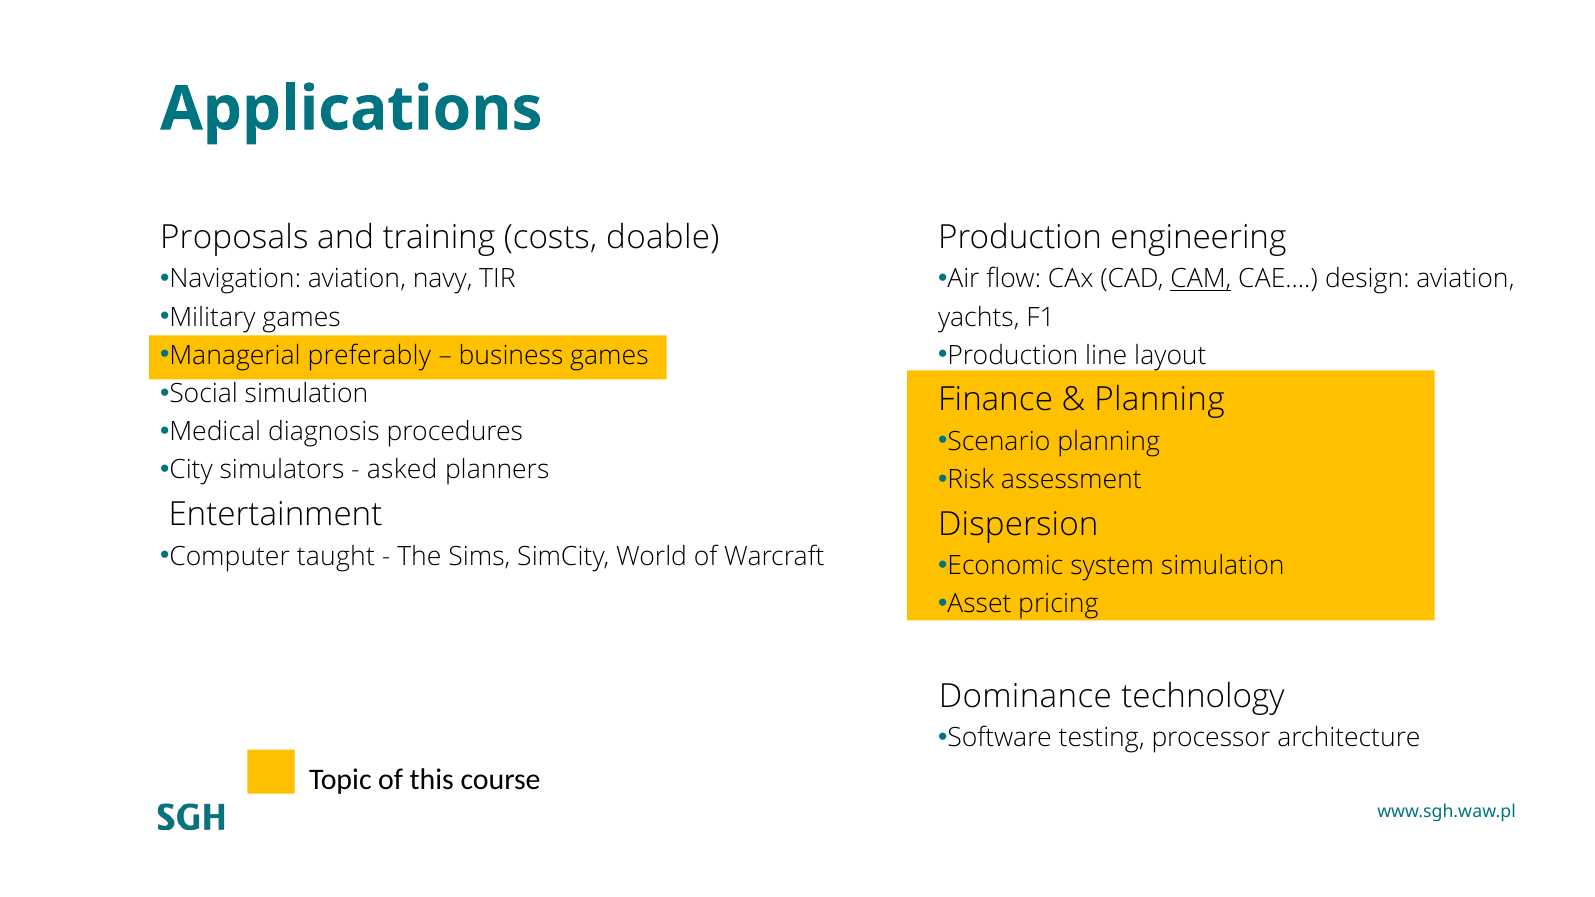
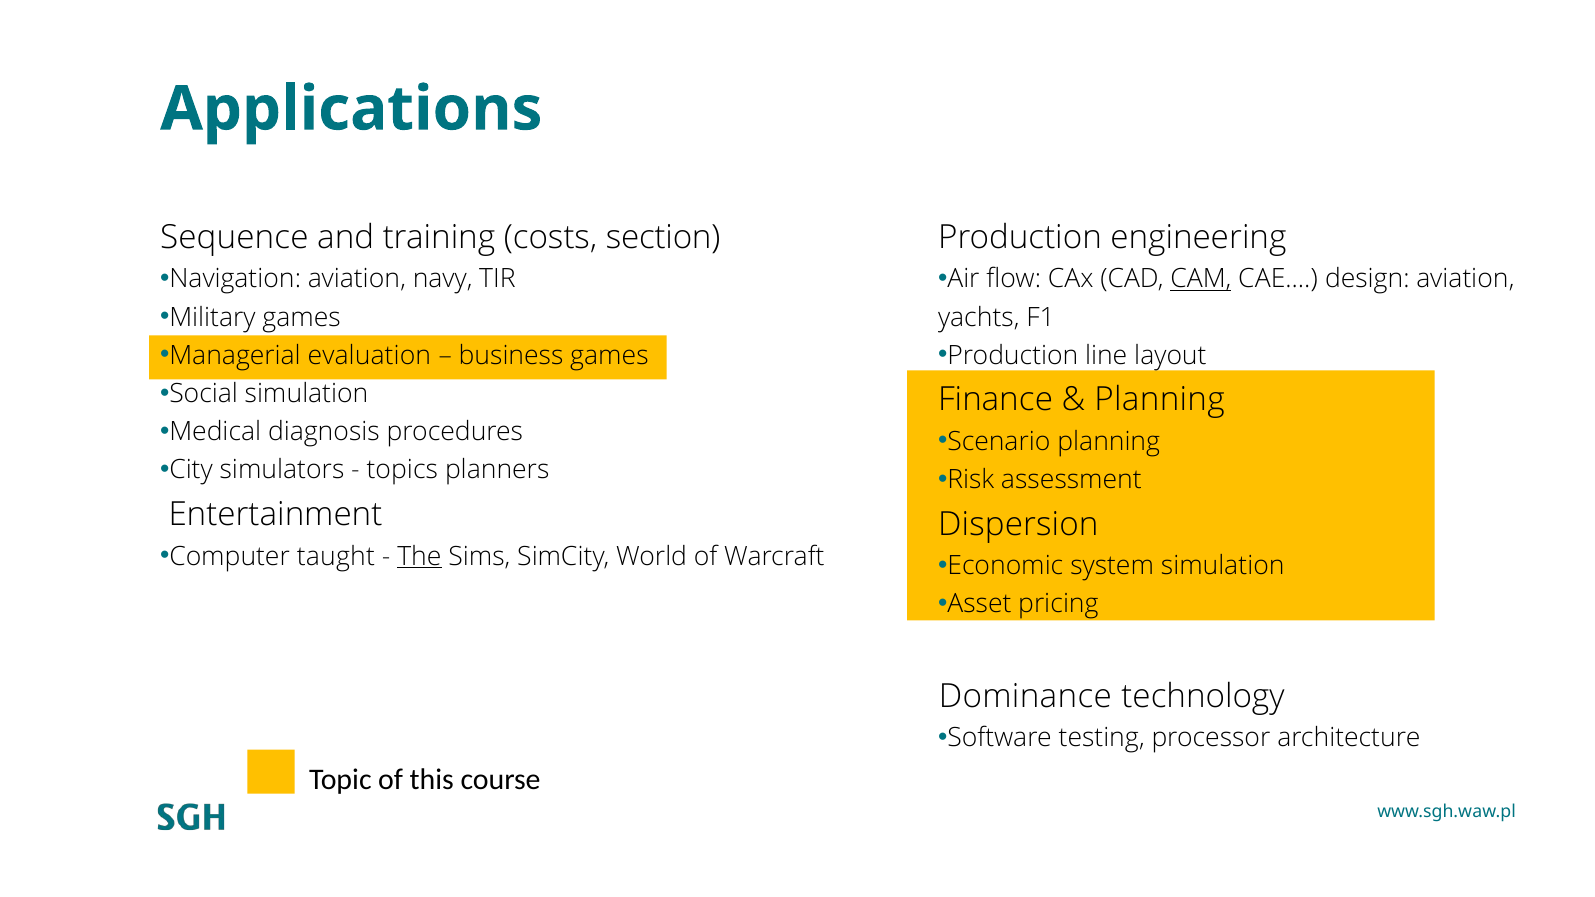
Proposals: Proposals -> Sequence
doable: doable -> section
preferably: preferably -> evaluation
asked: asked -> topics
The underline: none -> present
